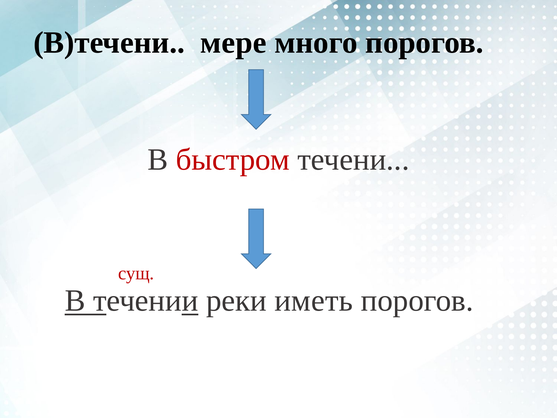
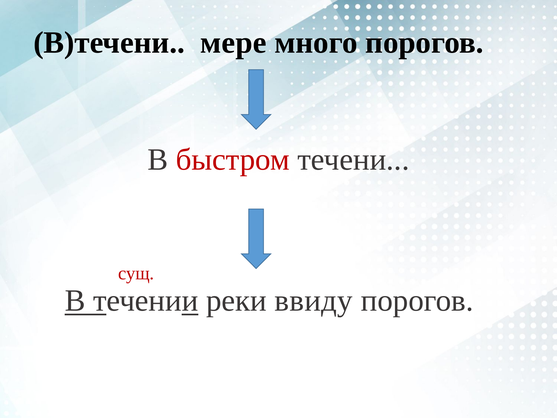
иметь: иметь -> ввиду
